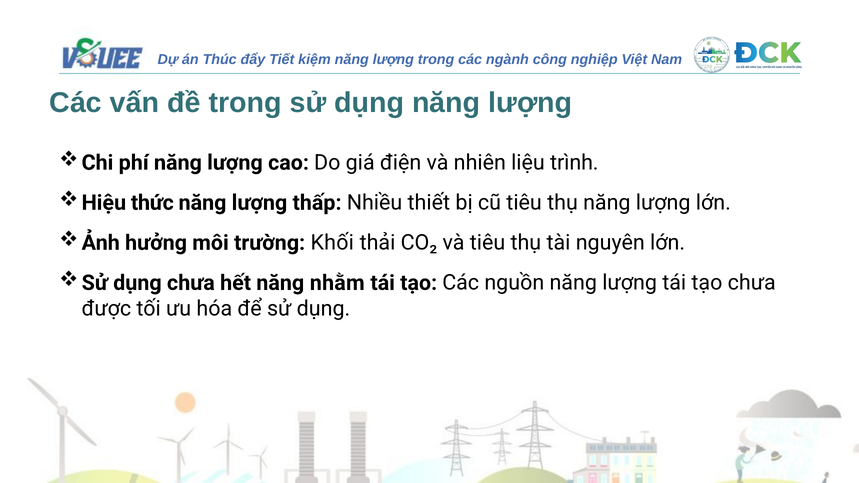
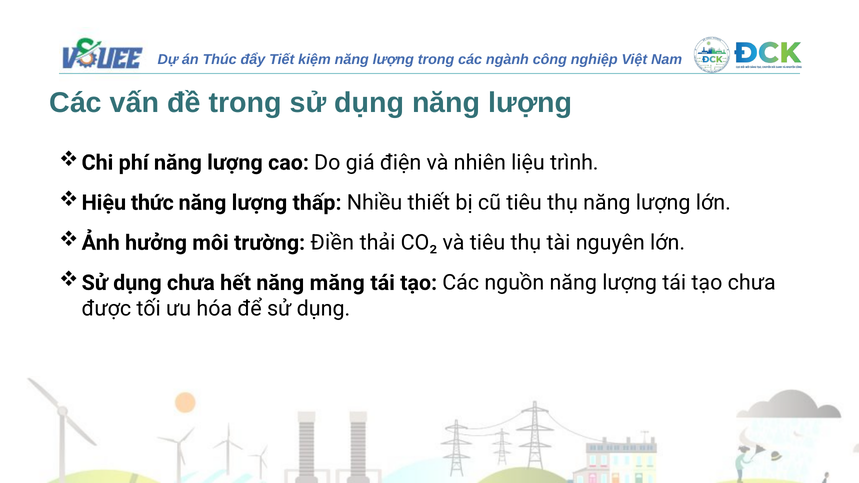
Khối: Khối -> Điền
nhằm: nhằm -> măng
